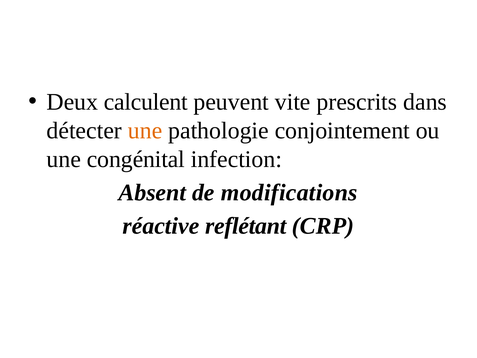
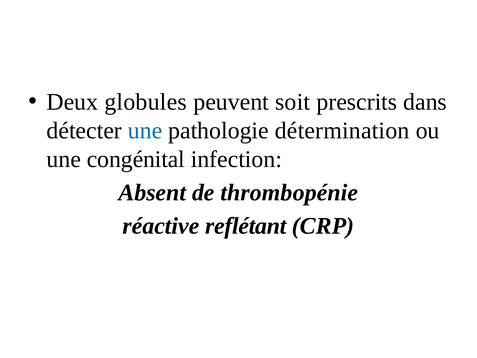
calculent: calculent -> globules
vite: vite -> soit
une at (145, 130) colour: orange -> blue
conjointement: conjointement -> détermination
modifications: modifications -> thrombopénie
